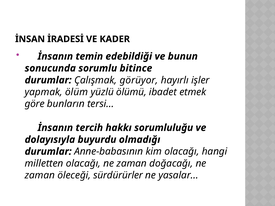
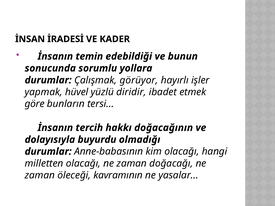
bitince: bitince -> yollara
ölüm: ölüm -> hüvel
ölümü: ölümü -> diridir
sorumluluğu: sorumluluğu -> doğacağının
sürdürürler: sürdürürler -> kavramının
